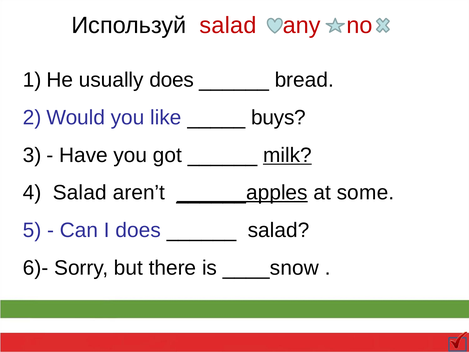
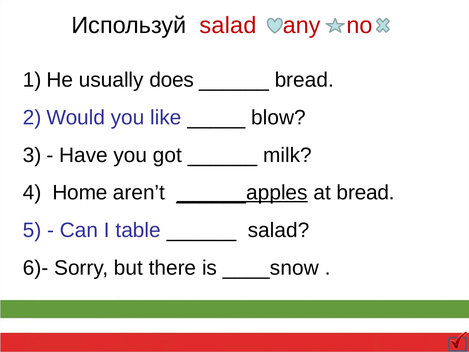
buys: buys -> blow
milk underline: present -> none
4 Salad: Salad -> Home
at some: some -> bread
I does: does -> table
